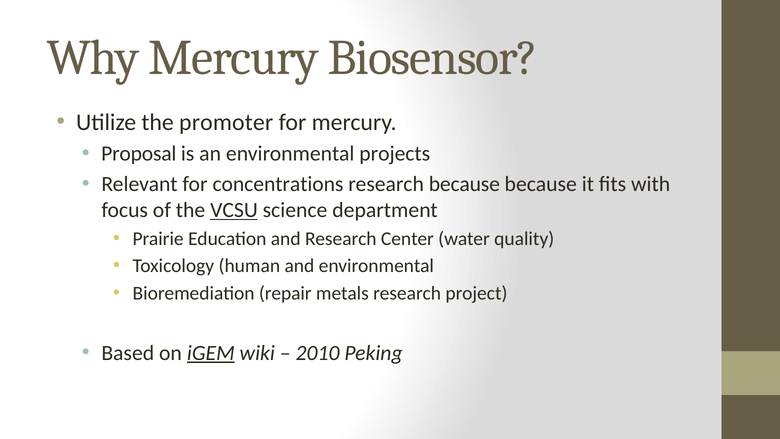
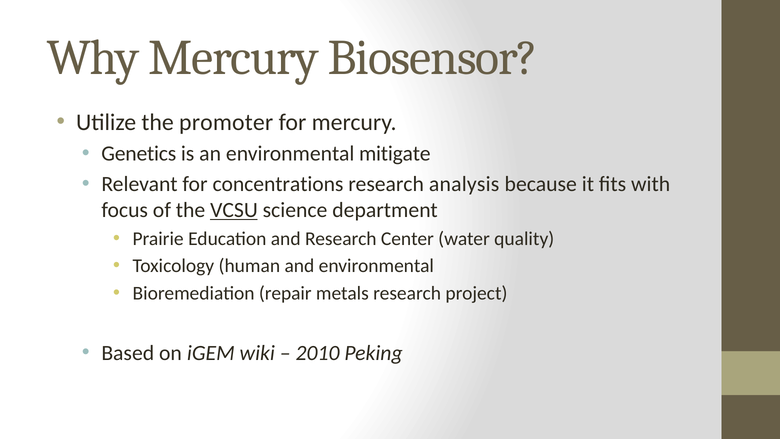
Proposal: Proposal -> Genetics
projects: projects -> mitigate
research because: because -> analysis
iGEM underline: present -> none
